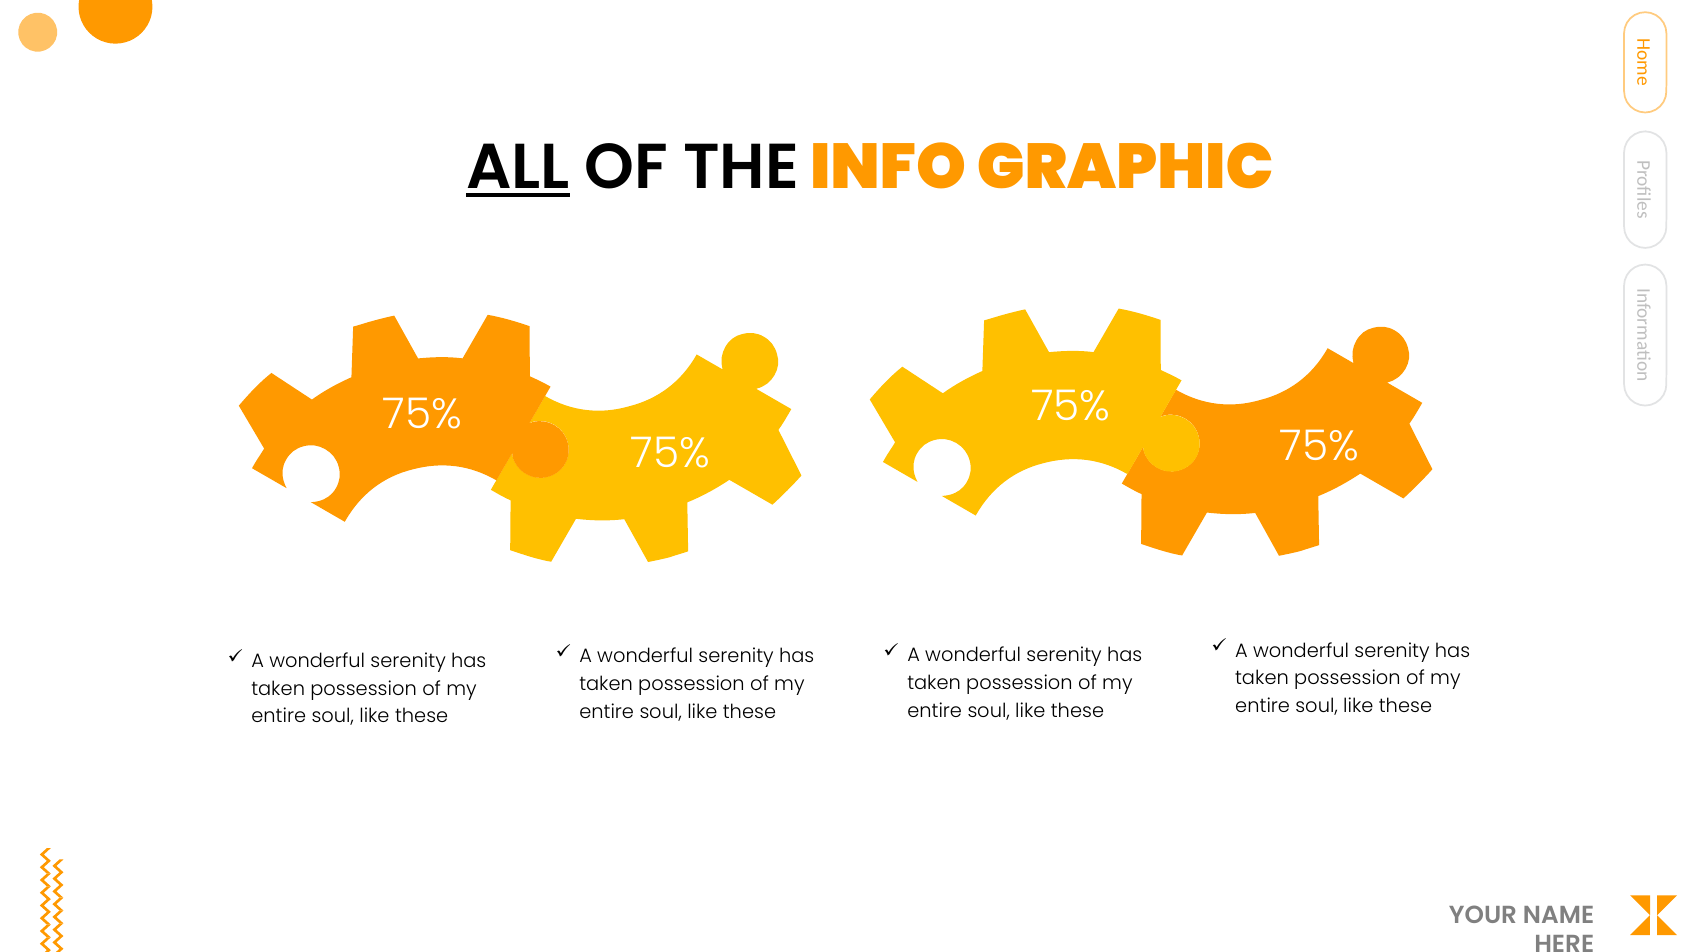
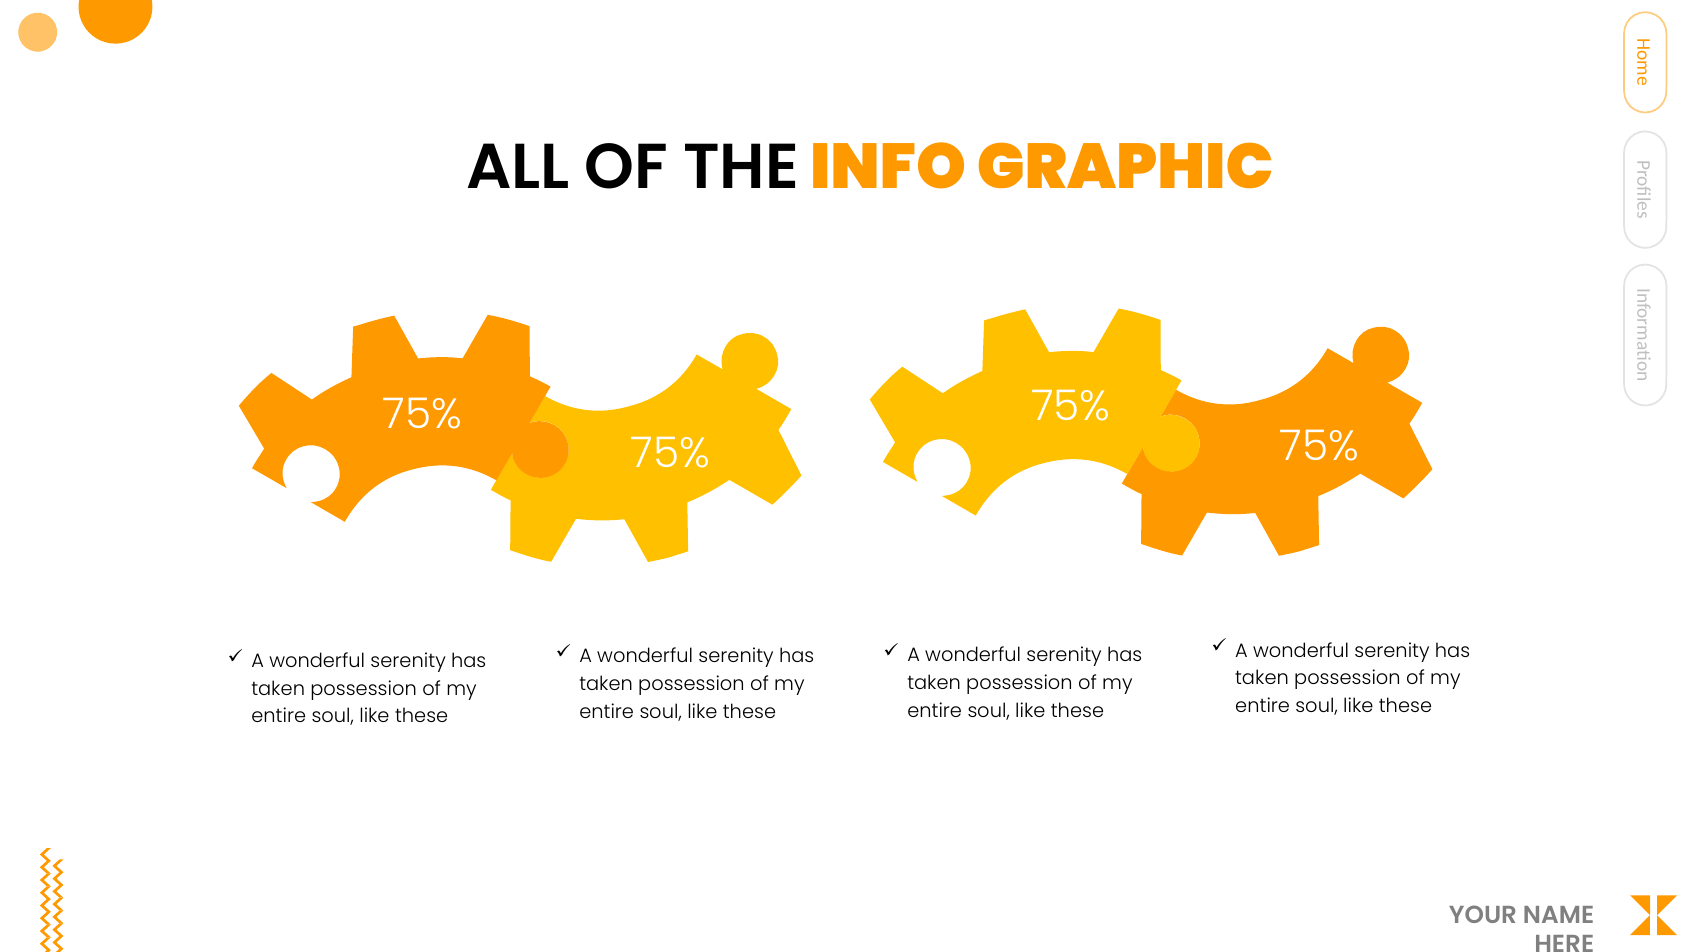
ALL underline: present -> none
